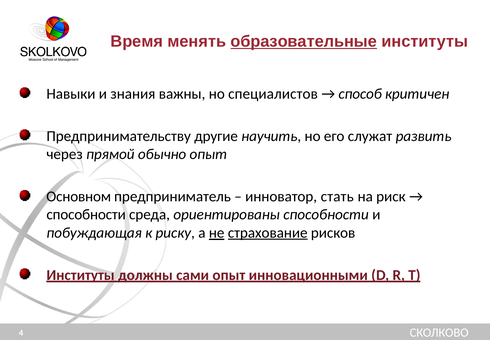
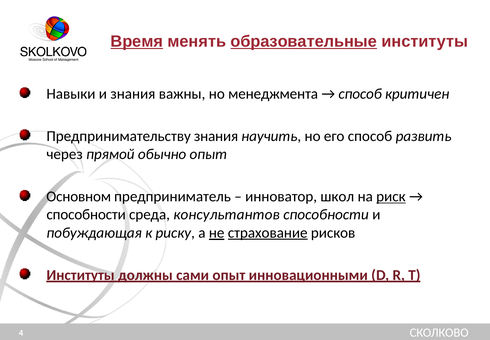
Время underline: none -> present
специалистов: специалистов -> менеджмента
Предпринимательству другие: другие -> знания
его служат: служат -> способ
стать: стать -> школ
риск underline: none -> present
ориентированы: ориентированы -> консультантов
